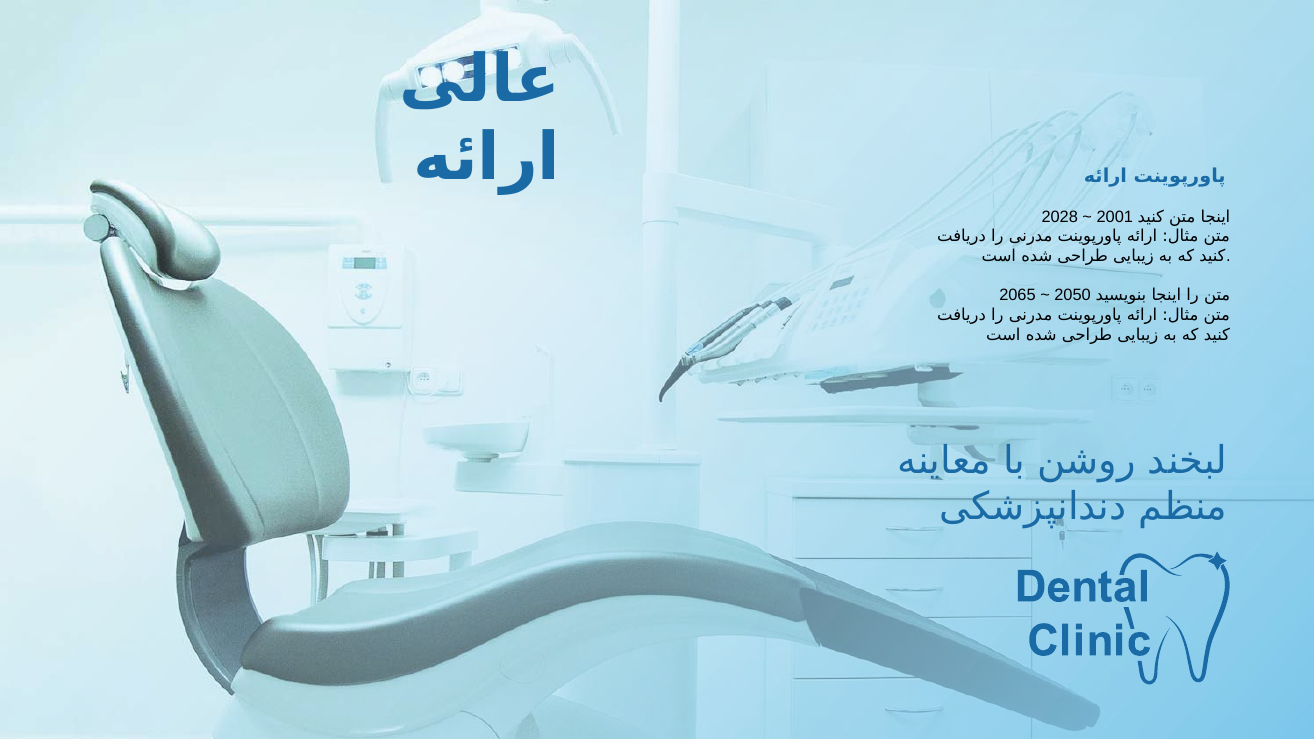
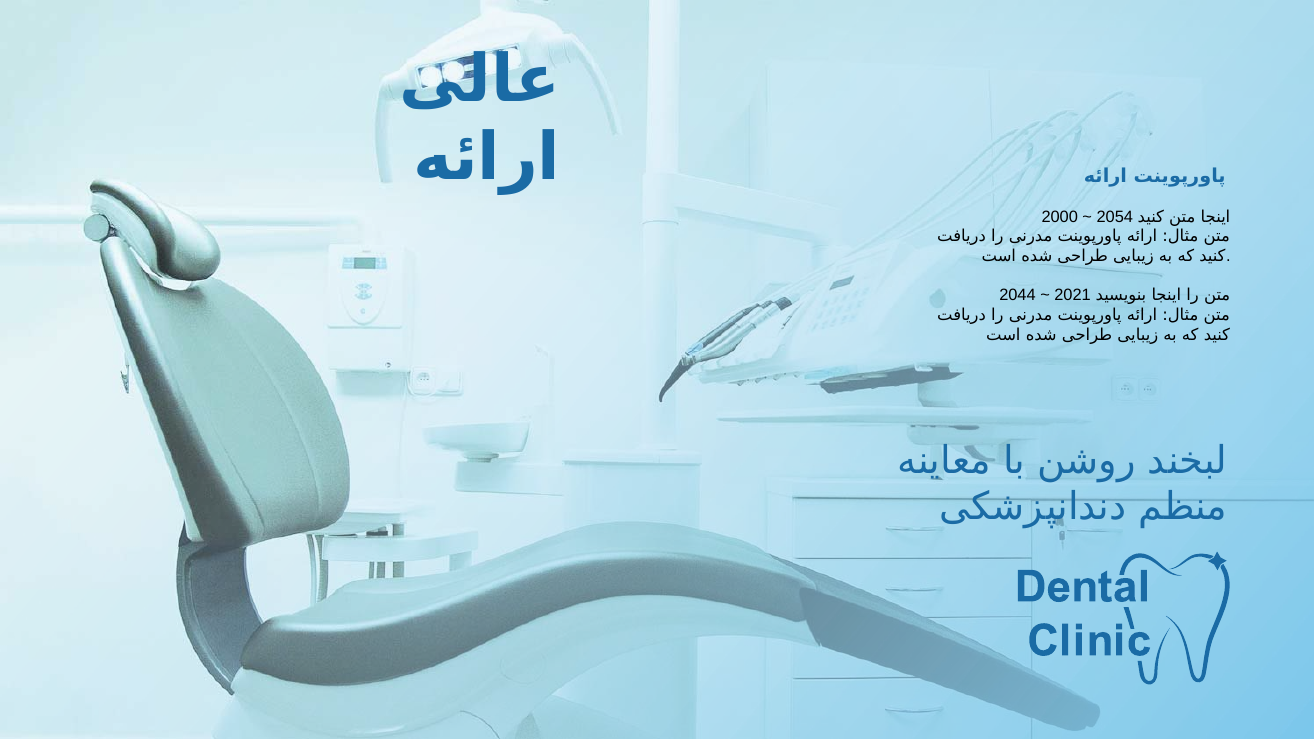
2028: 2028 -> 2000
2001: 2001 -> 2054
2065: 2065 -> 2044
2050: 2050 -> 2021
